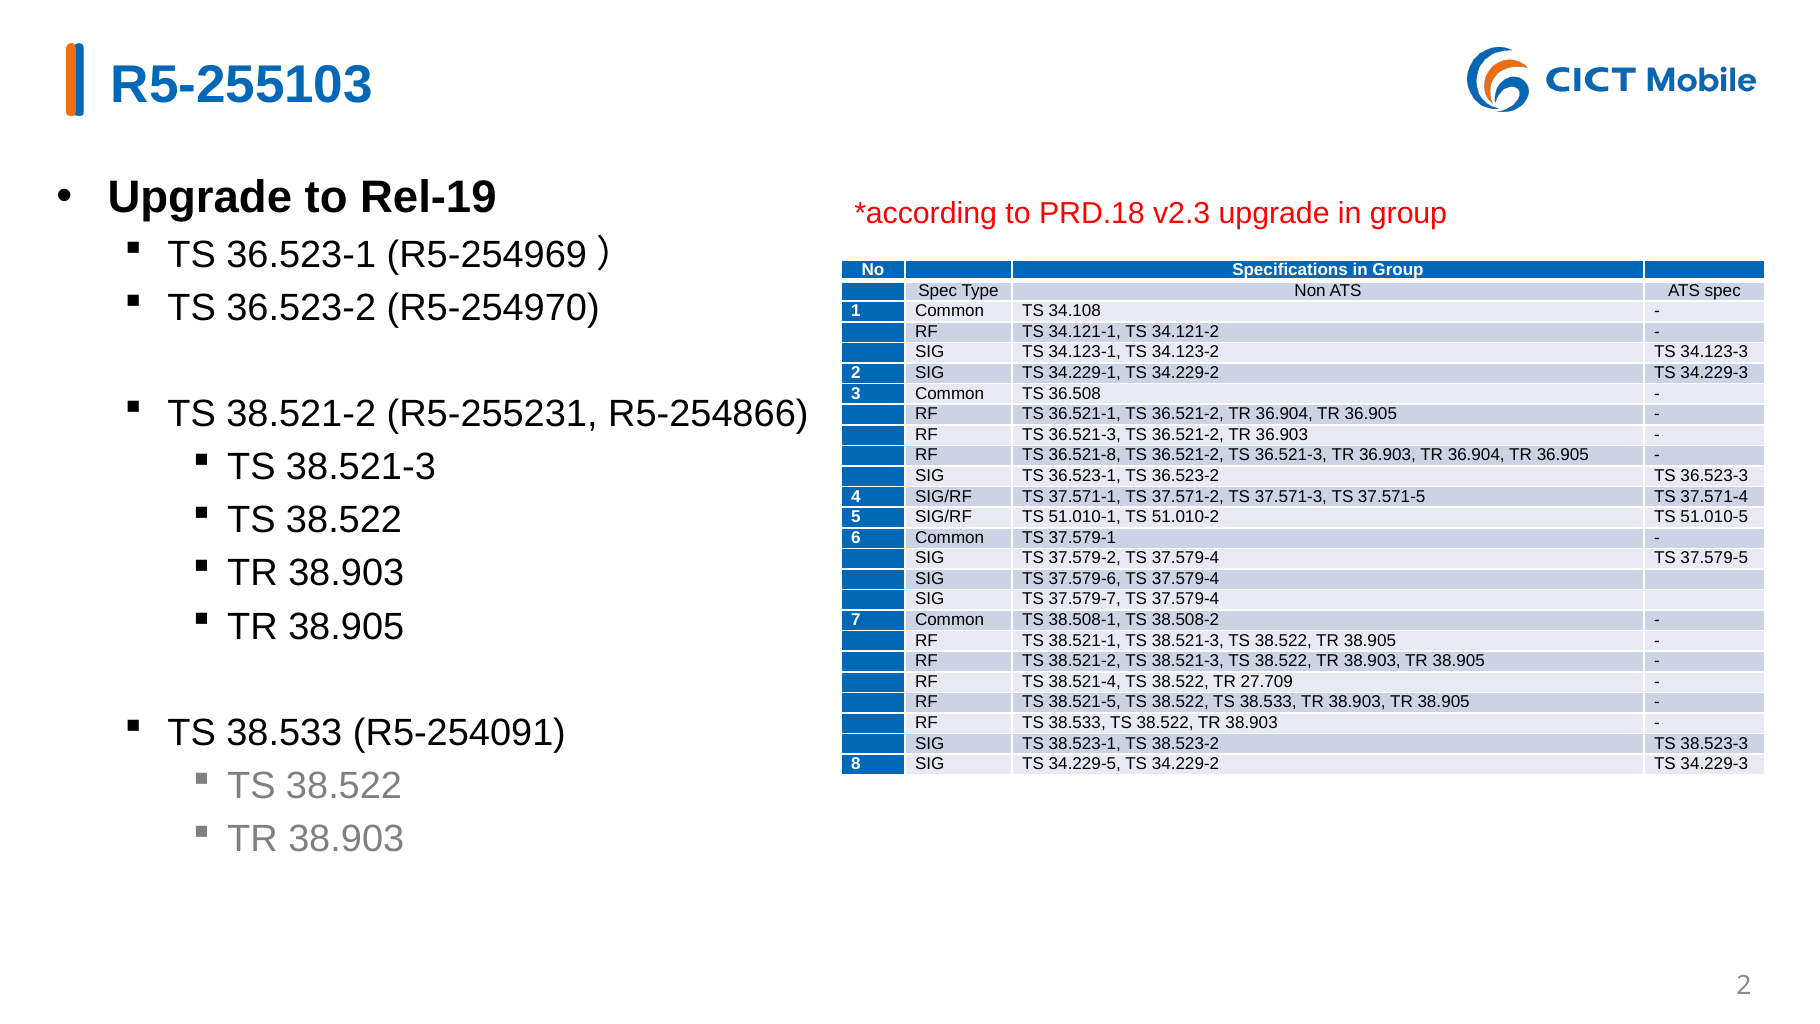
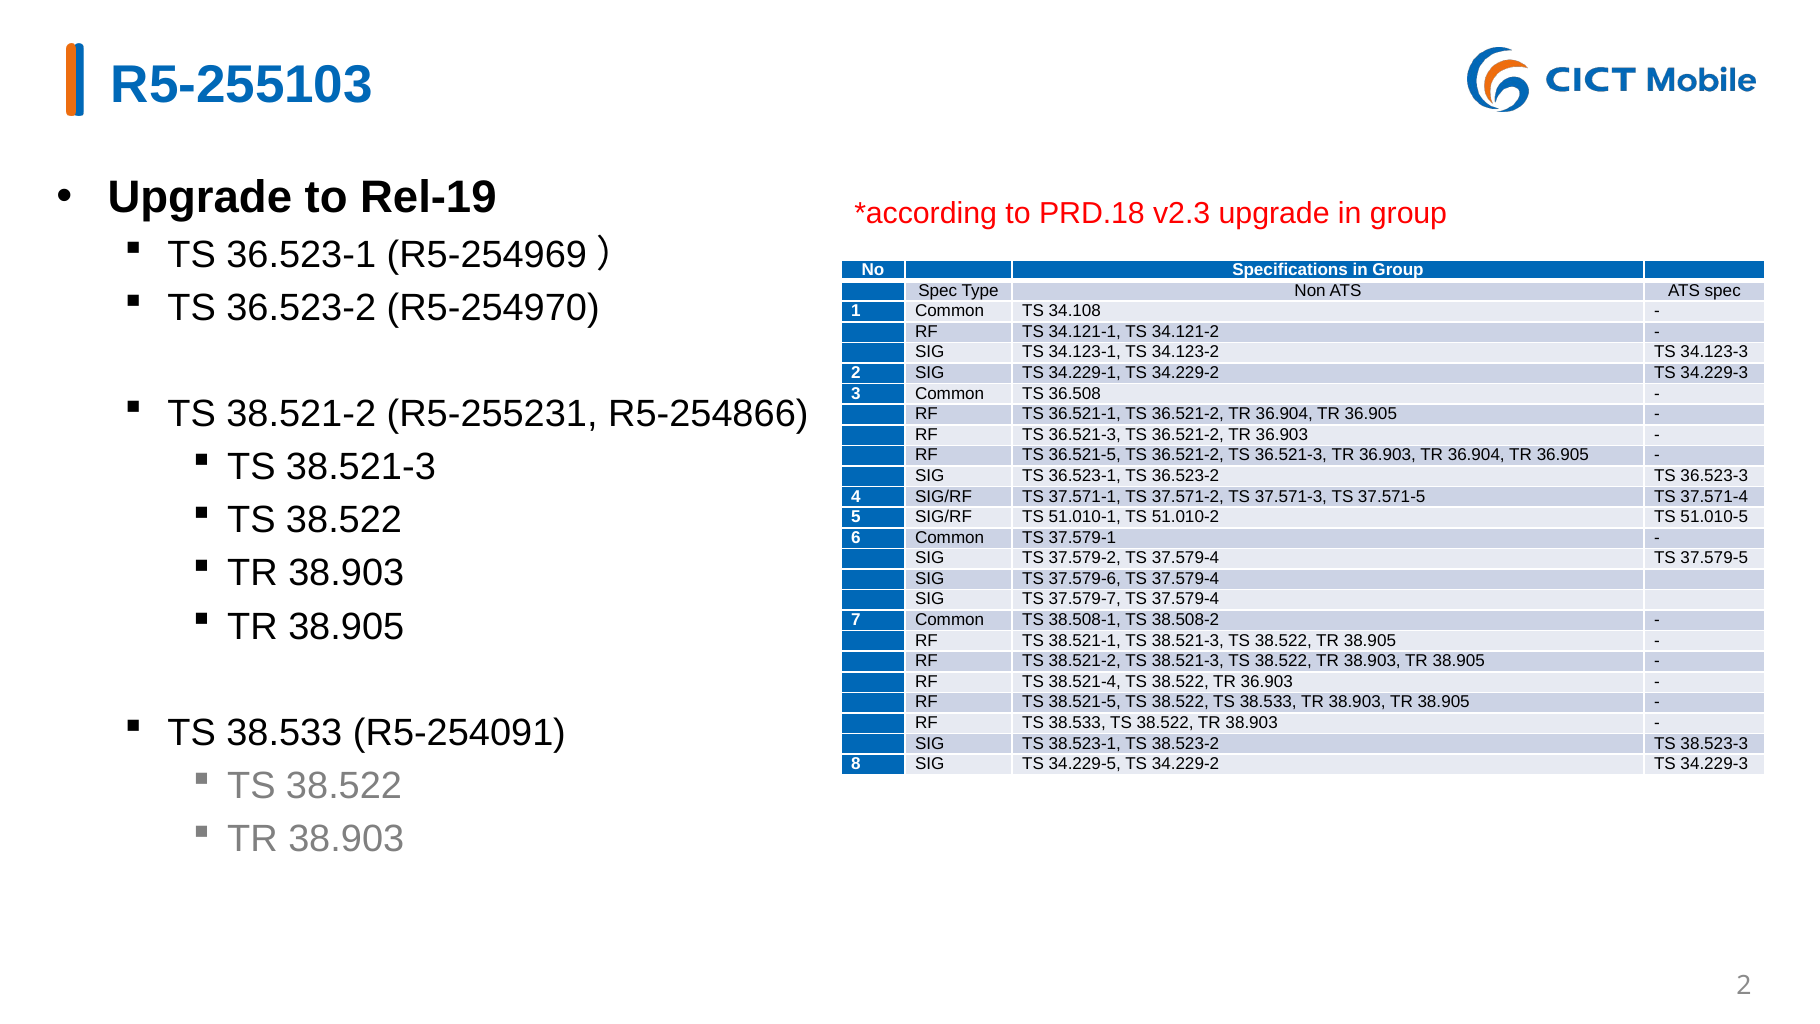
36.521-8: 36.521-8 -> 36.521-5
38.522 TR 27.709: 27.709 -> 36.903
